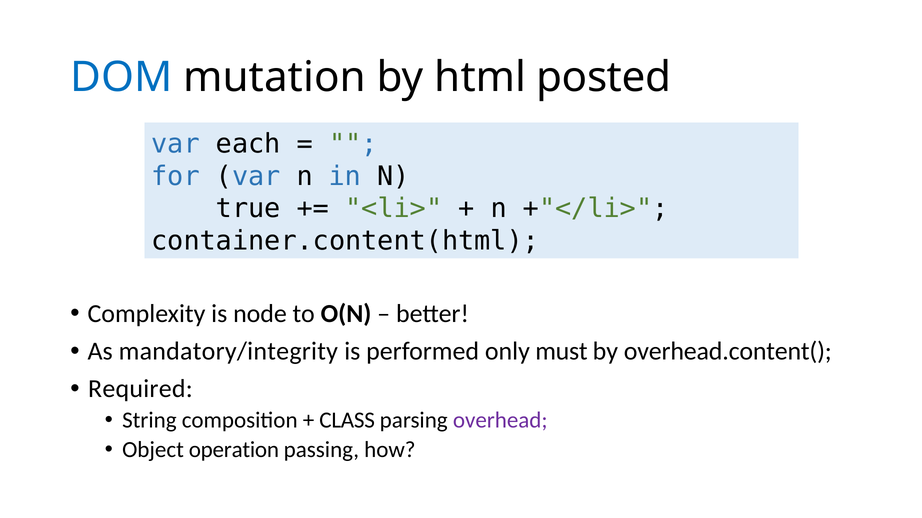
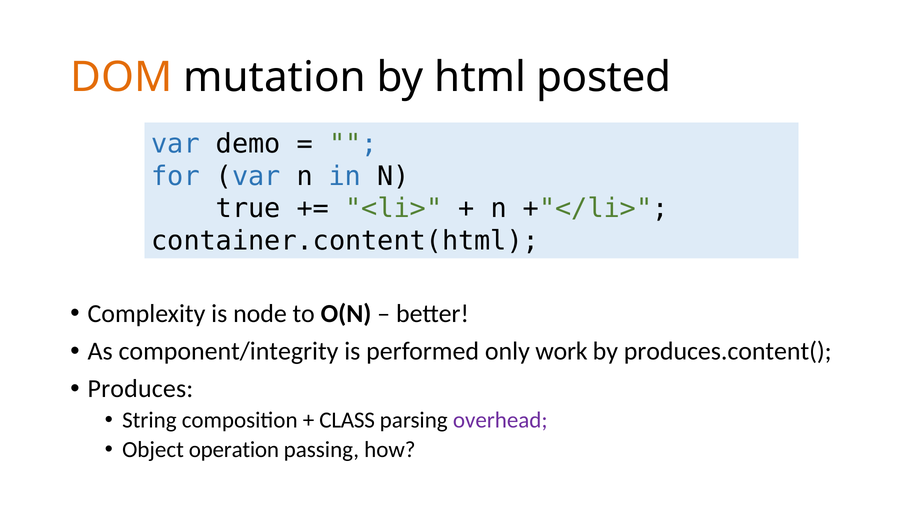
DOM colour: blue -> orange
each: each -> demo
mandatory/integrity: mandatory/integrity -> component/integrity
must: must -> work
overhead.content(: overhead.content( -> produces.content(
Required: Required -> Produces
